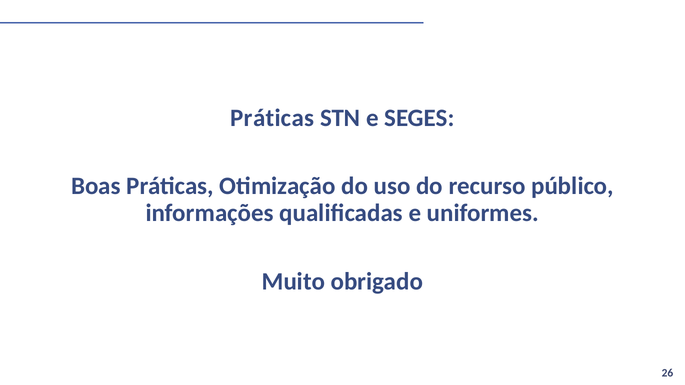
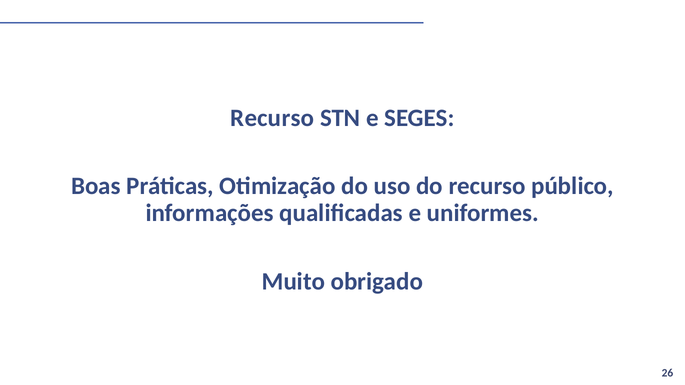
Práticas at (272, 118): Práticas -> Recurso
